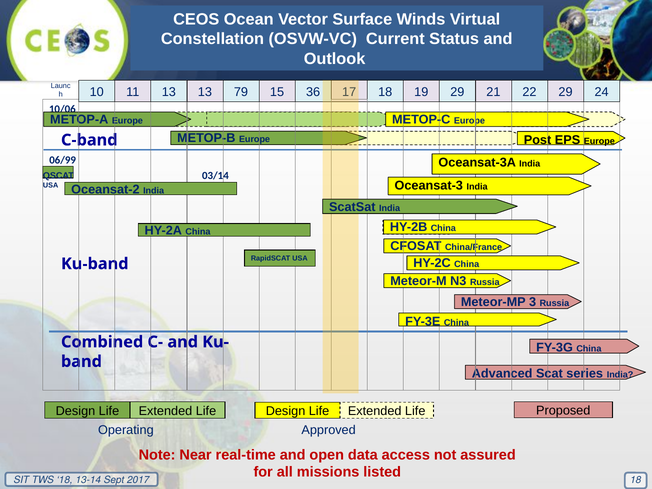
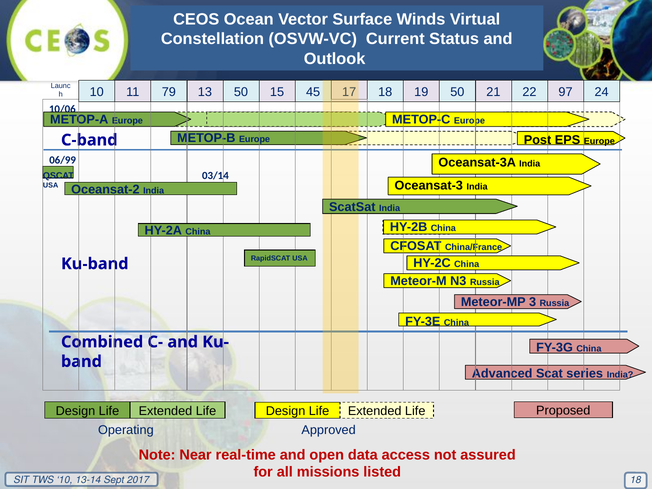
11 13: 13 -> 79
13 79: 79 -> 50
36: 36 -> 45
19 29: 29 -> 50
22 29: 29 -> 97
18 at (65, 480): 18 -> 10
